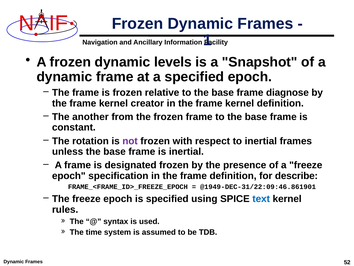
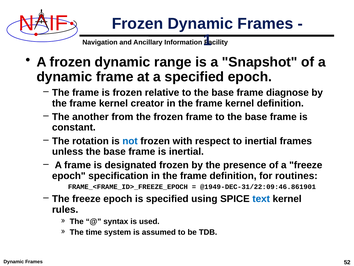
levels: levels -> range
not colour: purple -> blue
describe: describe -> routines
